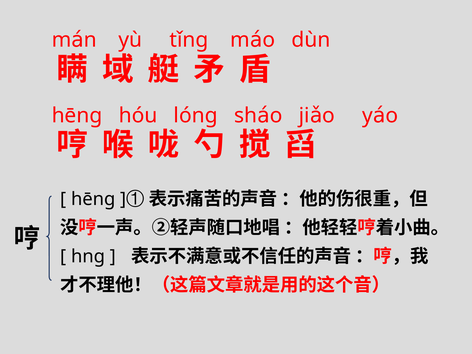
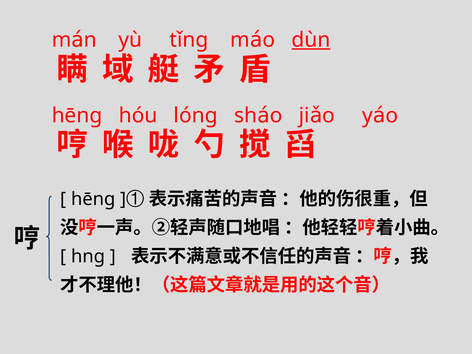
dùn underline: none -> present
